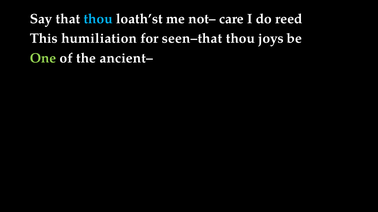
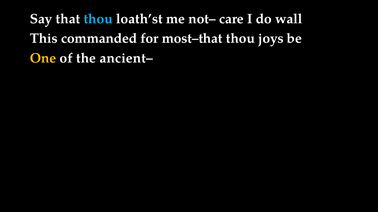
reed: reed -> wall
humiliation: humiliation -> commanded
seen–that: seen–that -> most–that
One colour: light green -> yellow
